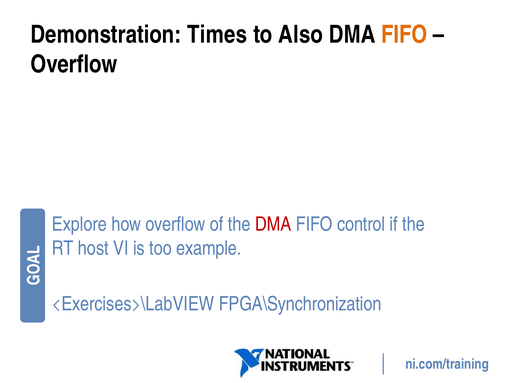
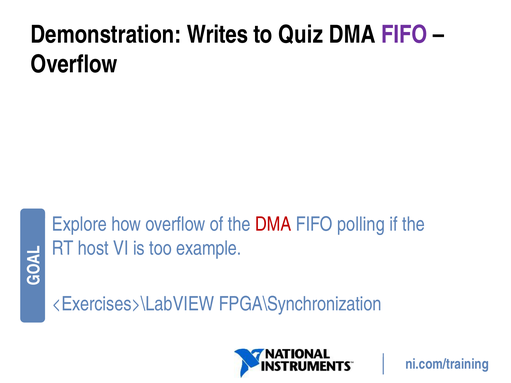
Times: Times -> Writes
Also: Also -> Quiz
FIFO at (404, 35) colour: orange -> purple
control: control -> polling
